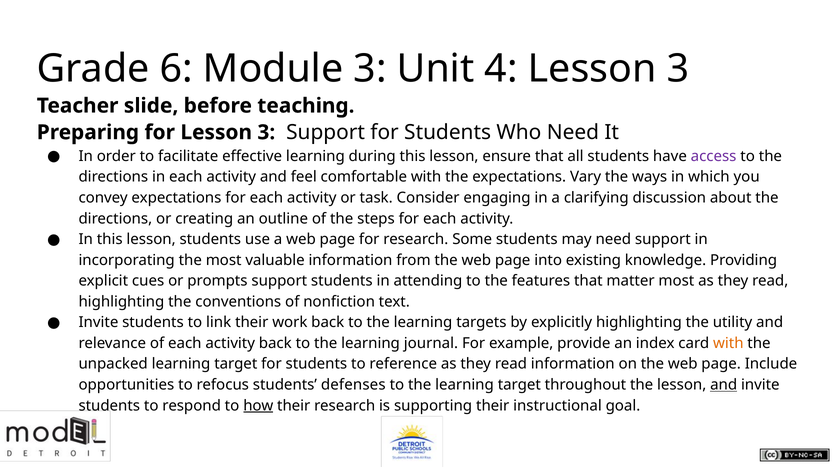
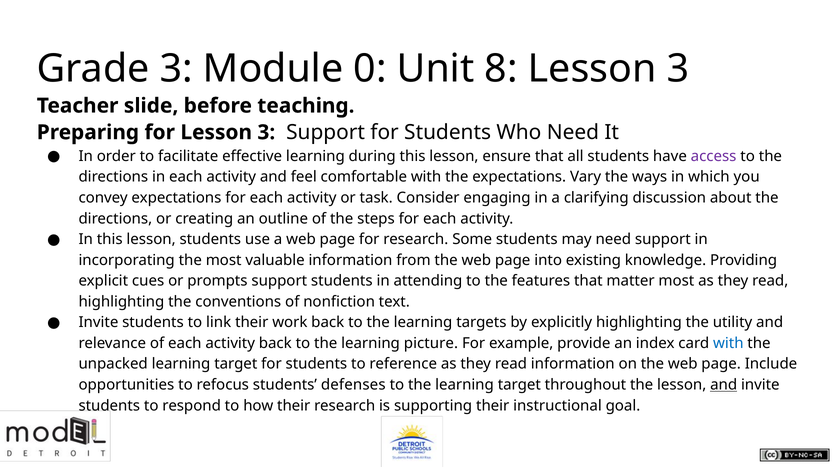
Grade 6: 6 -> 3
Module 3: 3 -> 0
4: 4 -> 8
journal: journal -> picture
with at (728, 344) colour: orange -> blue
how underline: present -> none
